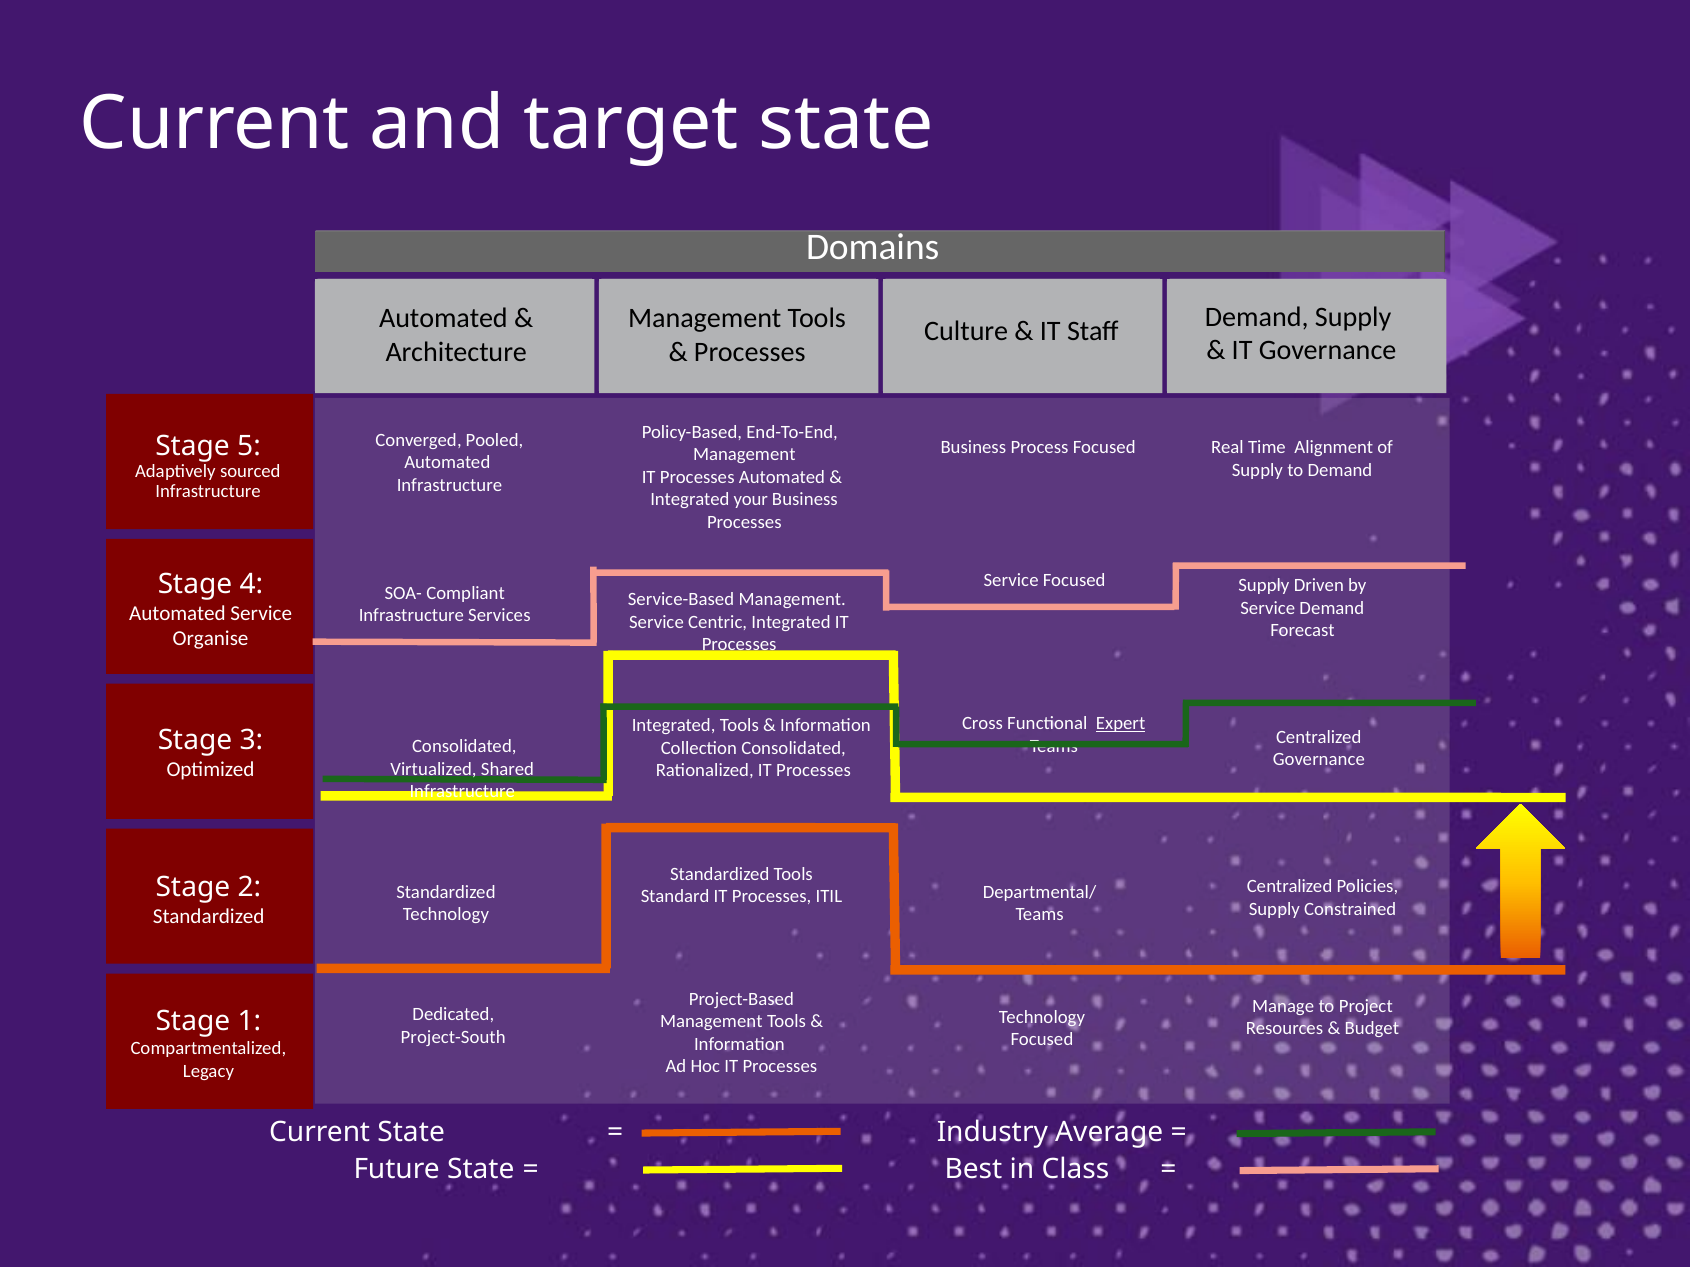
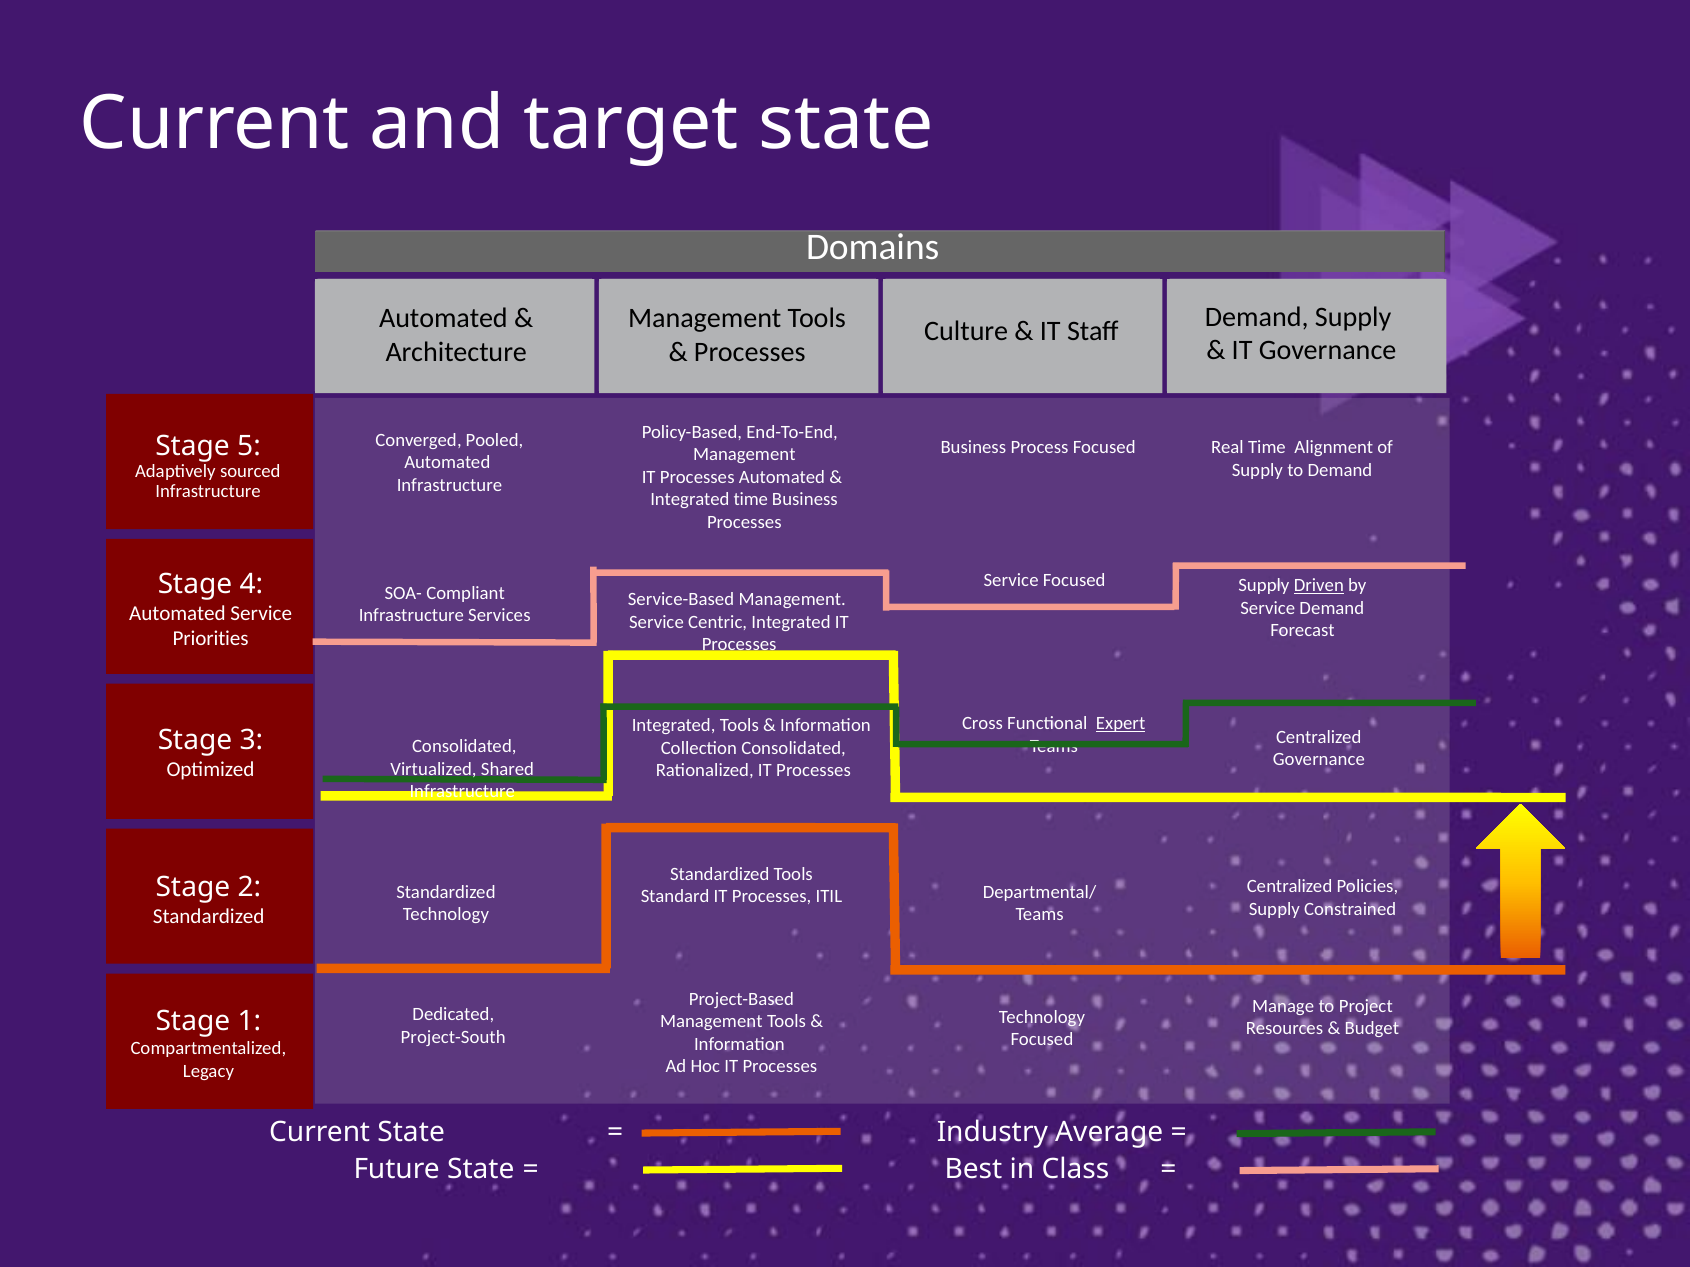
Integrated your: your -> time
Driven underline: none -> present
Organise: Organise -> Priorities
